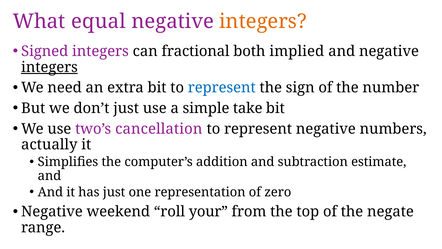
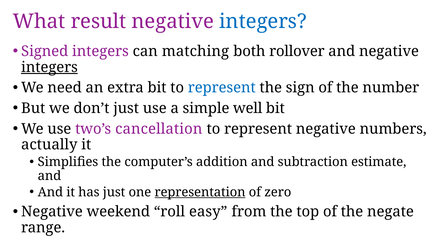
equal: equal -> result
integers at (263, 22) colour: orange -> blue
fractional: fractional -> matching
implied: implied -> rollover
take: take -> well
representation underline: none -> present
your: your -> easy
